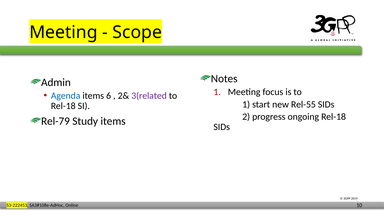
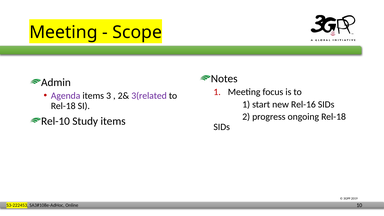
Agenda colour: blue -> purple
6: 6 -> 3
Rel-55: Rel-55 -> Rel-16
Rel-79: Rel-79 -> Rel-10
